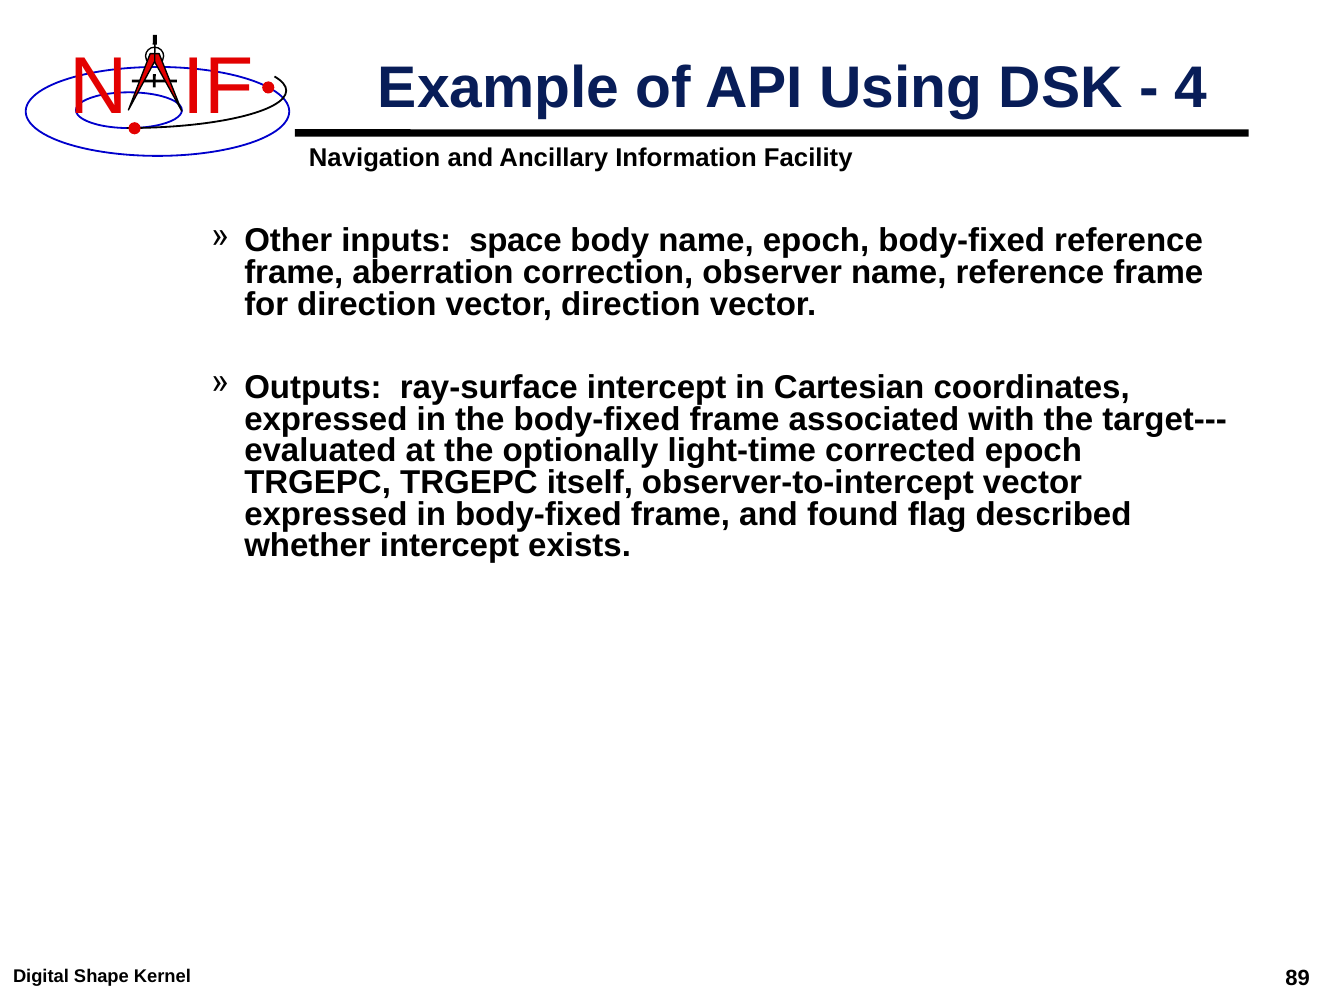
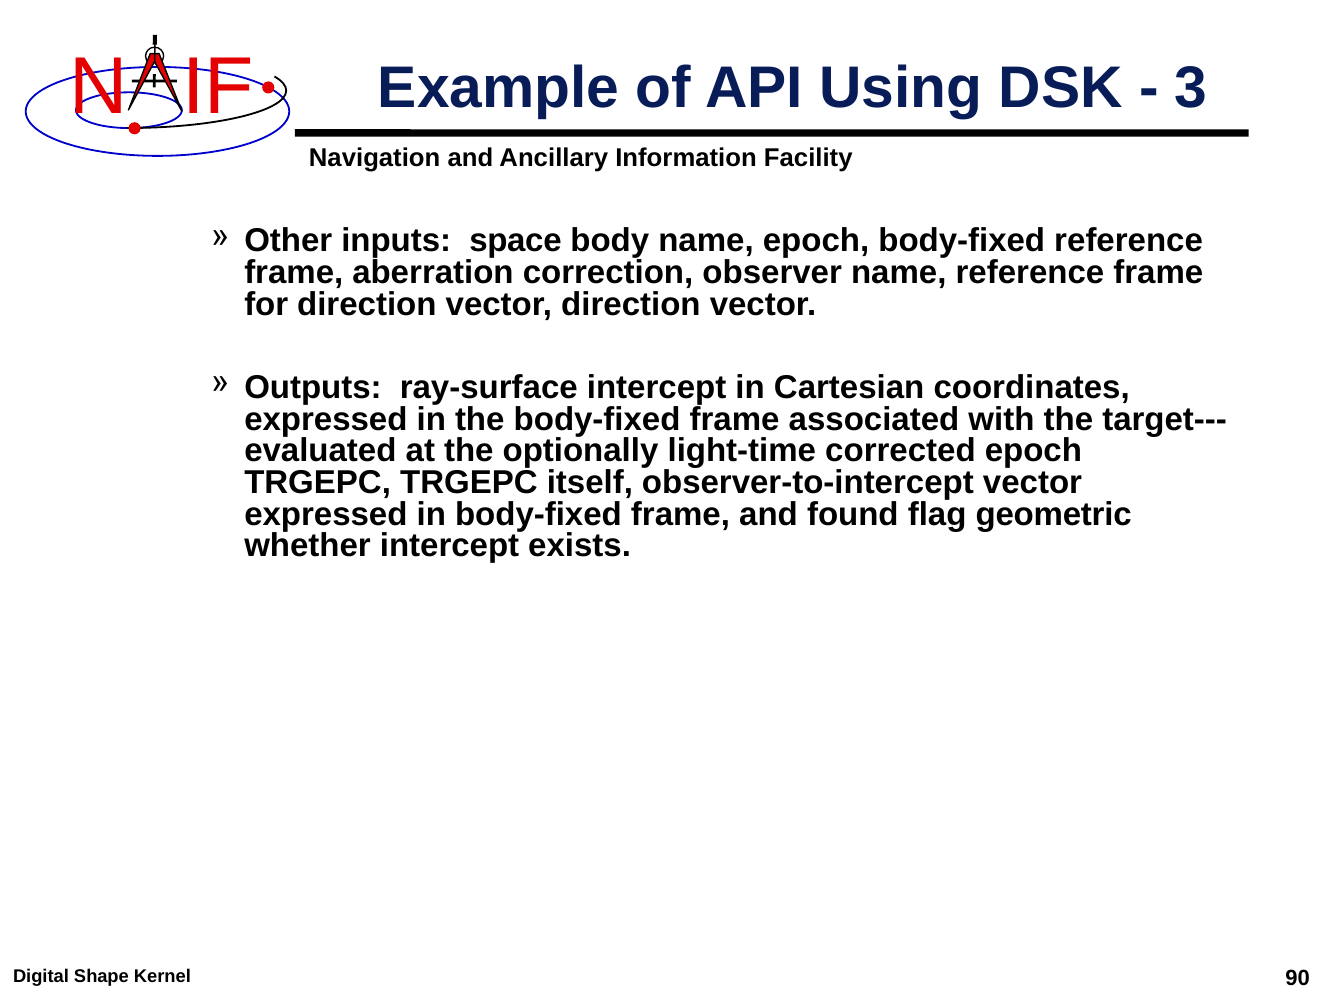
4: 4 -> 3
described: described -> geometric
89: 89 -> 90
